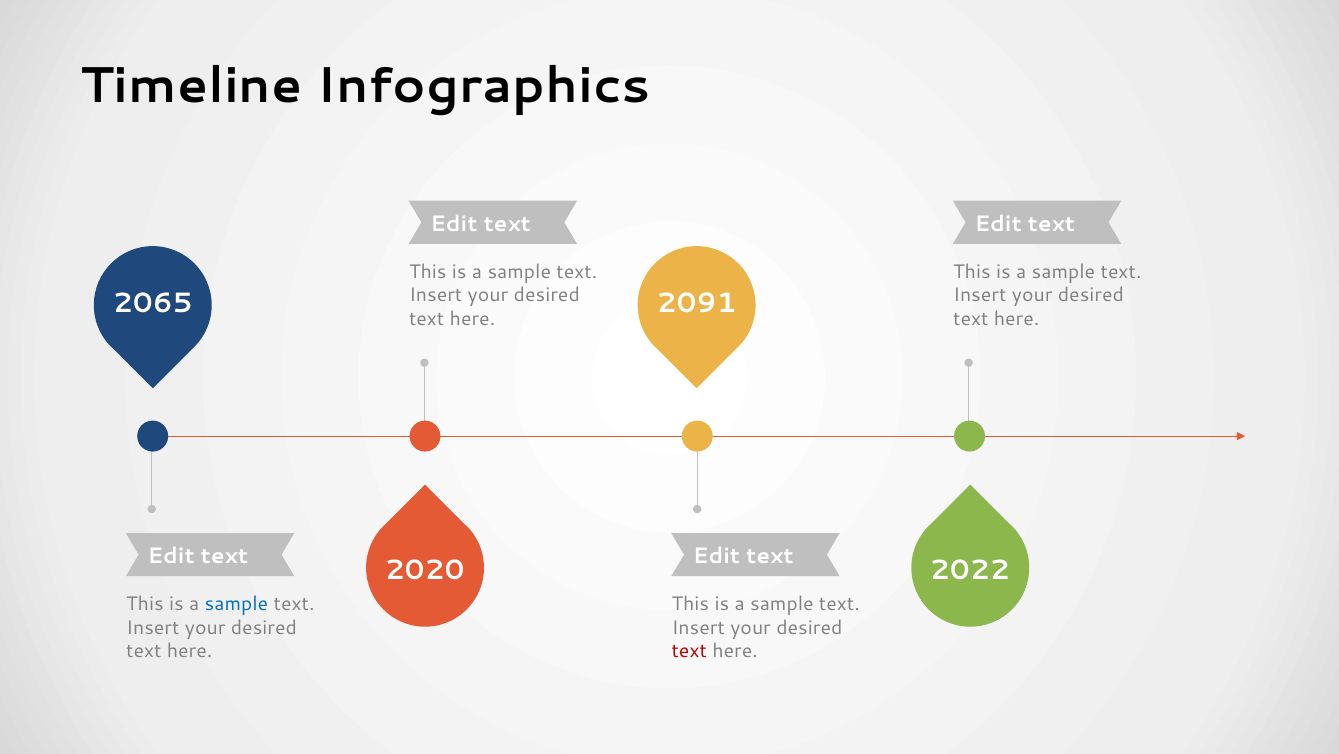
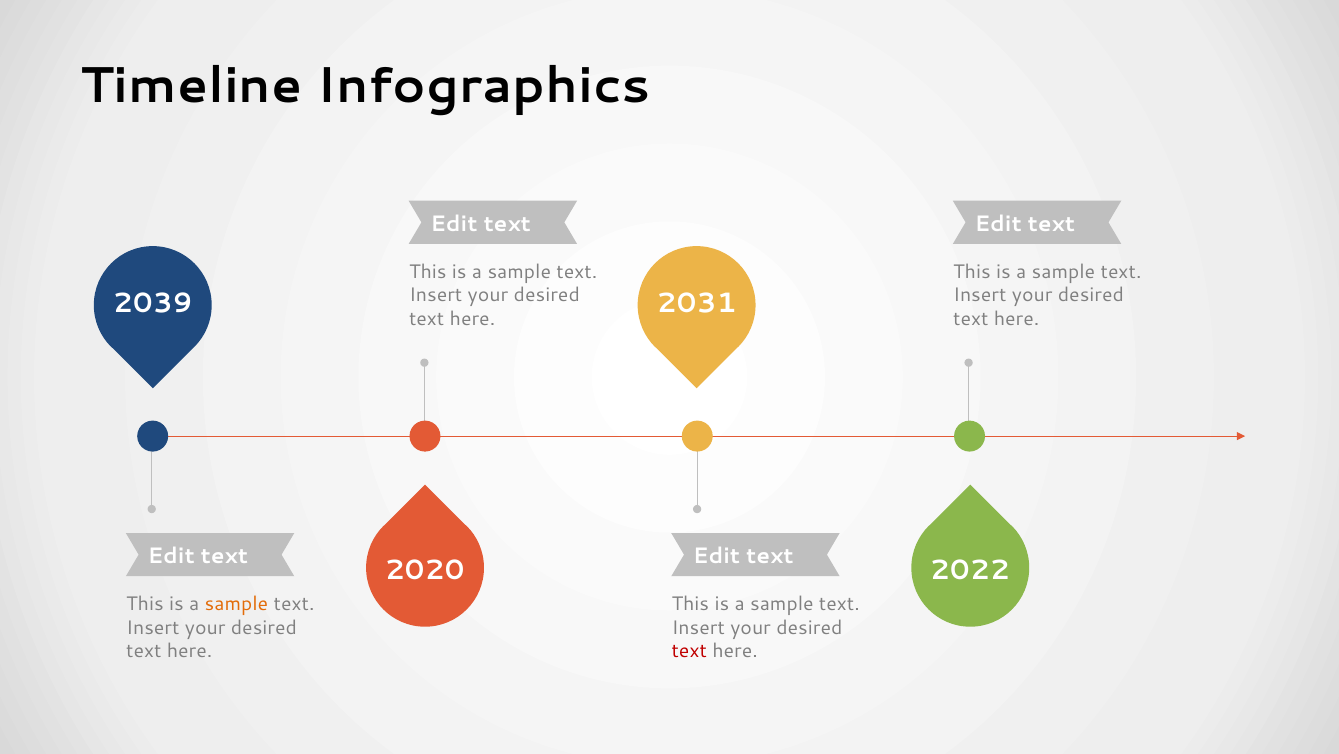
2065: 2065 -> 2039
2091: 2091 -> 2031
sample at (236, 604) colour: blue -> orange
